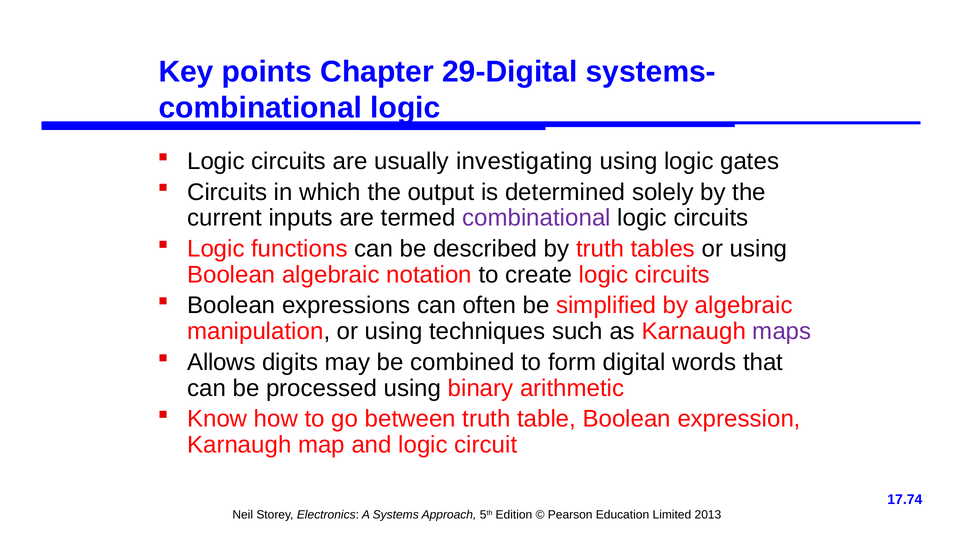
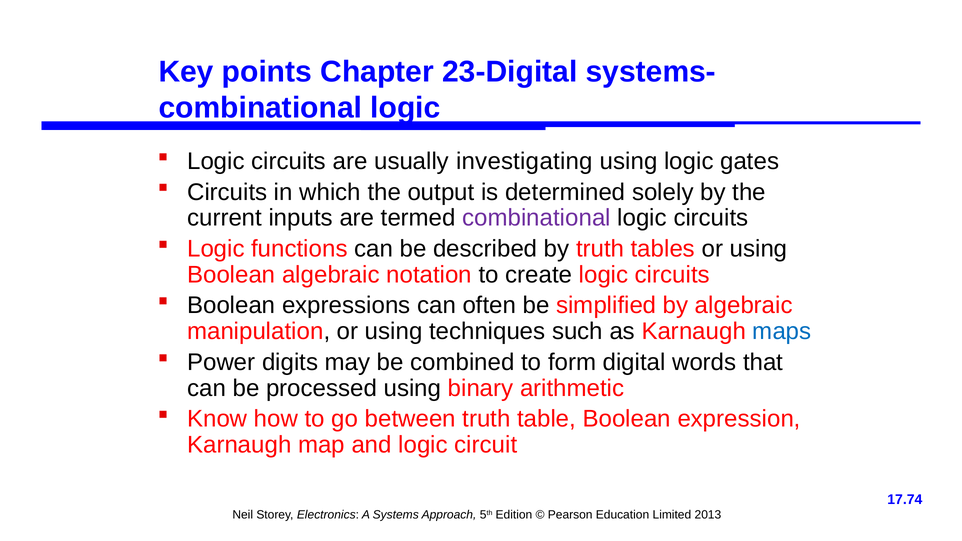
29-Digital: 29-Digital -> 23-Digital
maps colour: purple -> blue
Allows: Allows -> Power
